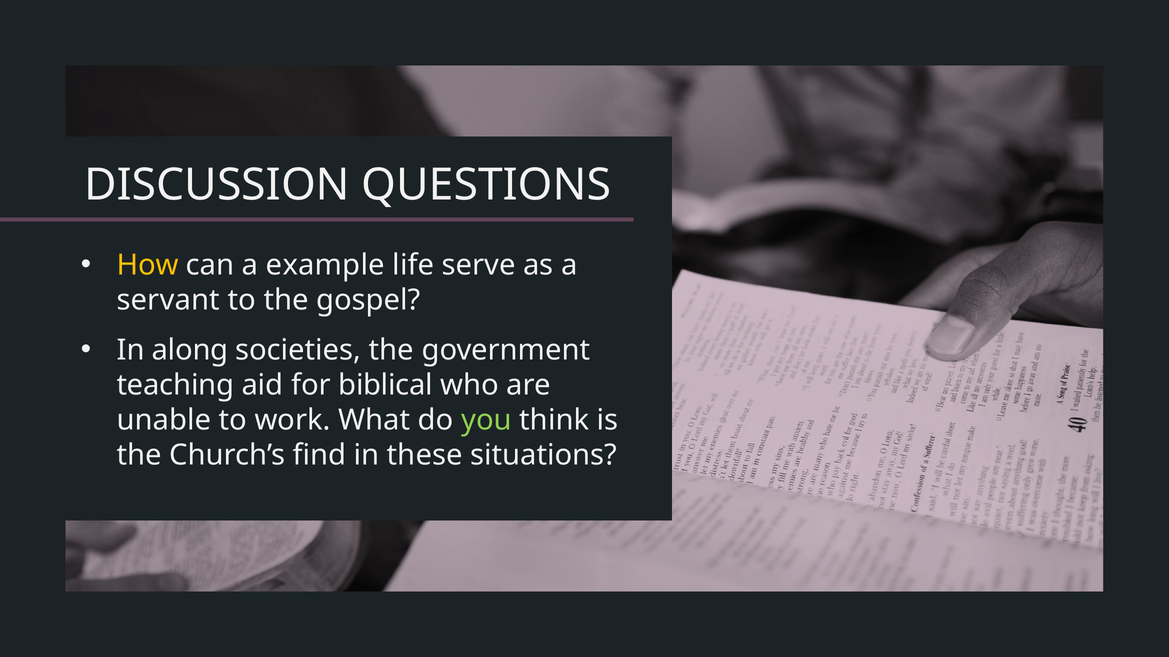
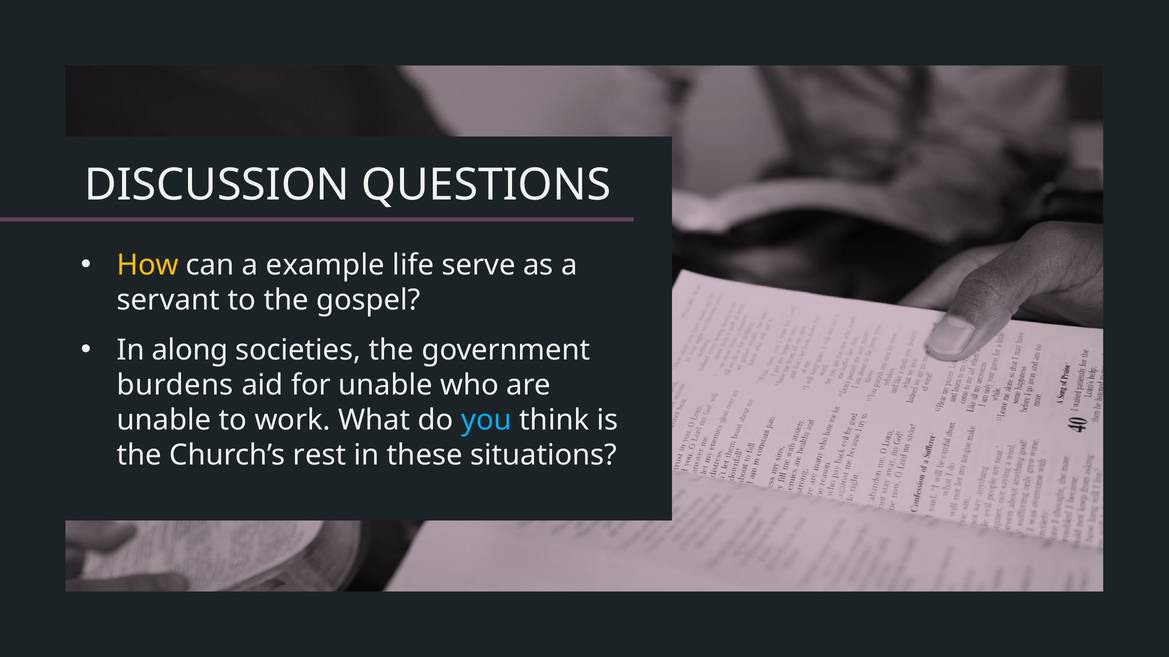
teaching: teaching -> burdens
for biblical: biblical -> unable
you colour: light green -> light blue
find: find -> rest
